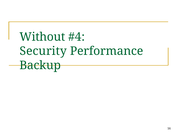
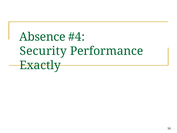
Without: Without -> Absence
Backup: Backup -> Exactly
